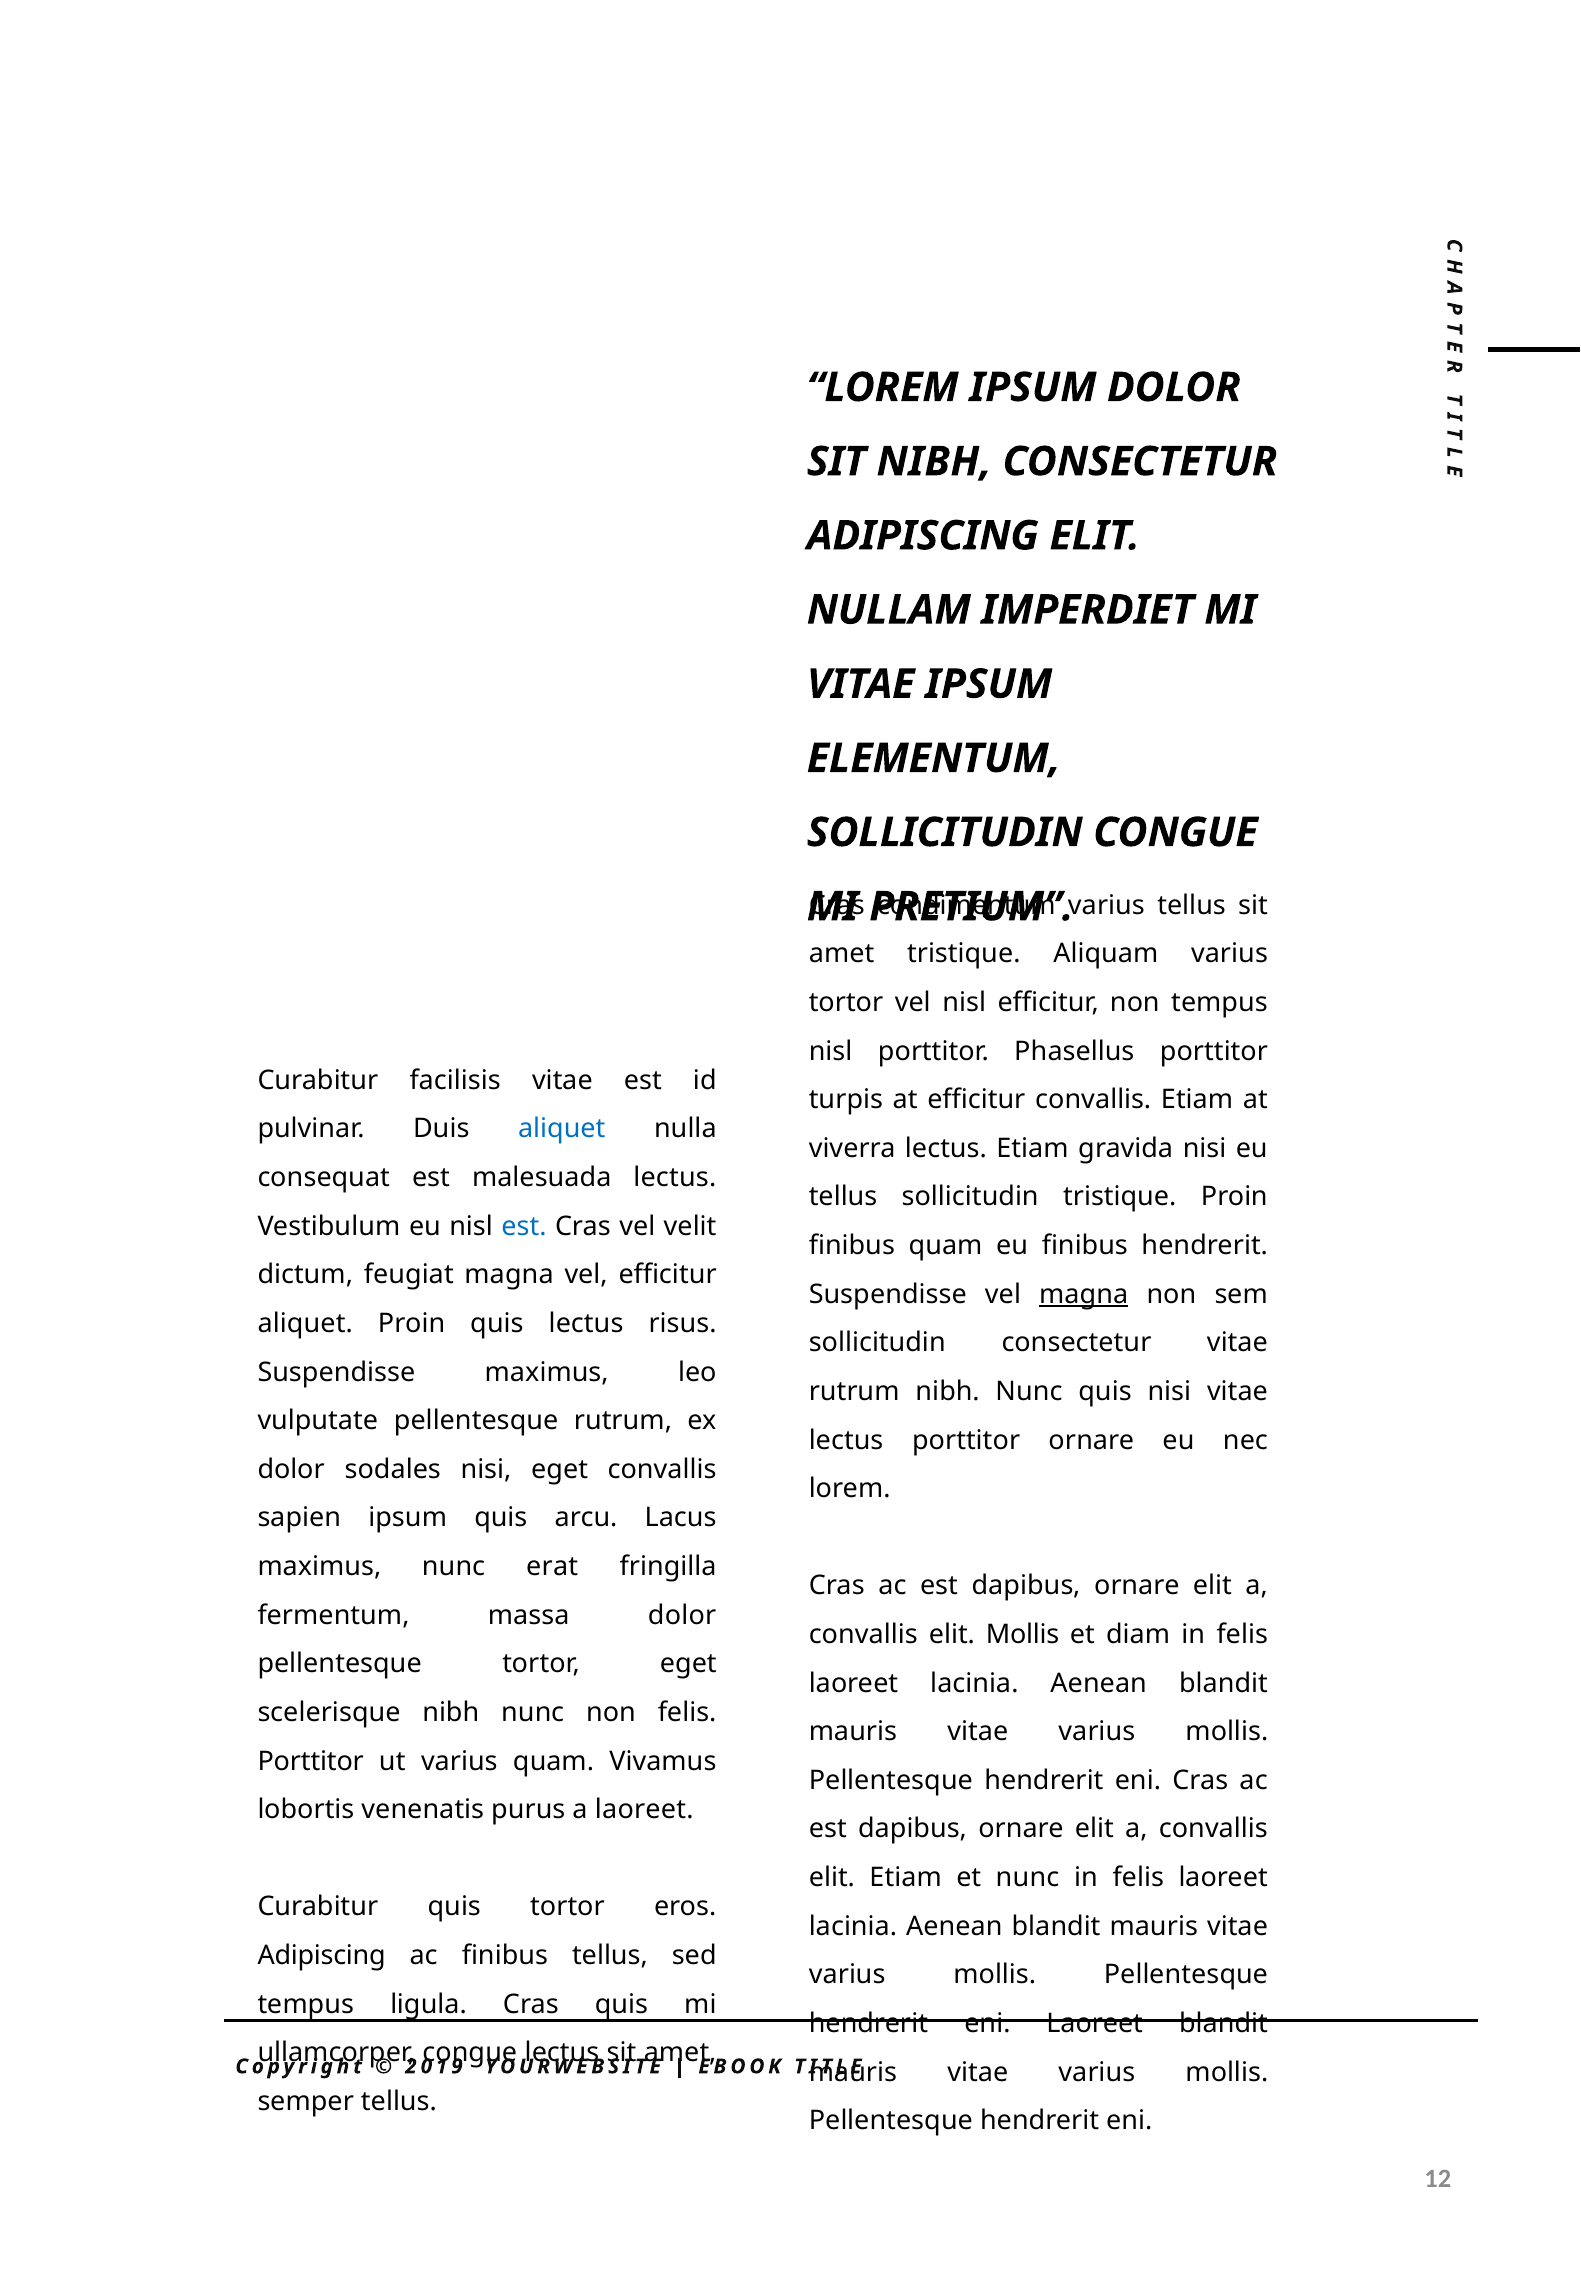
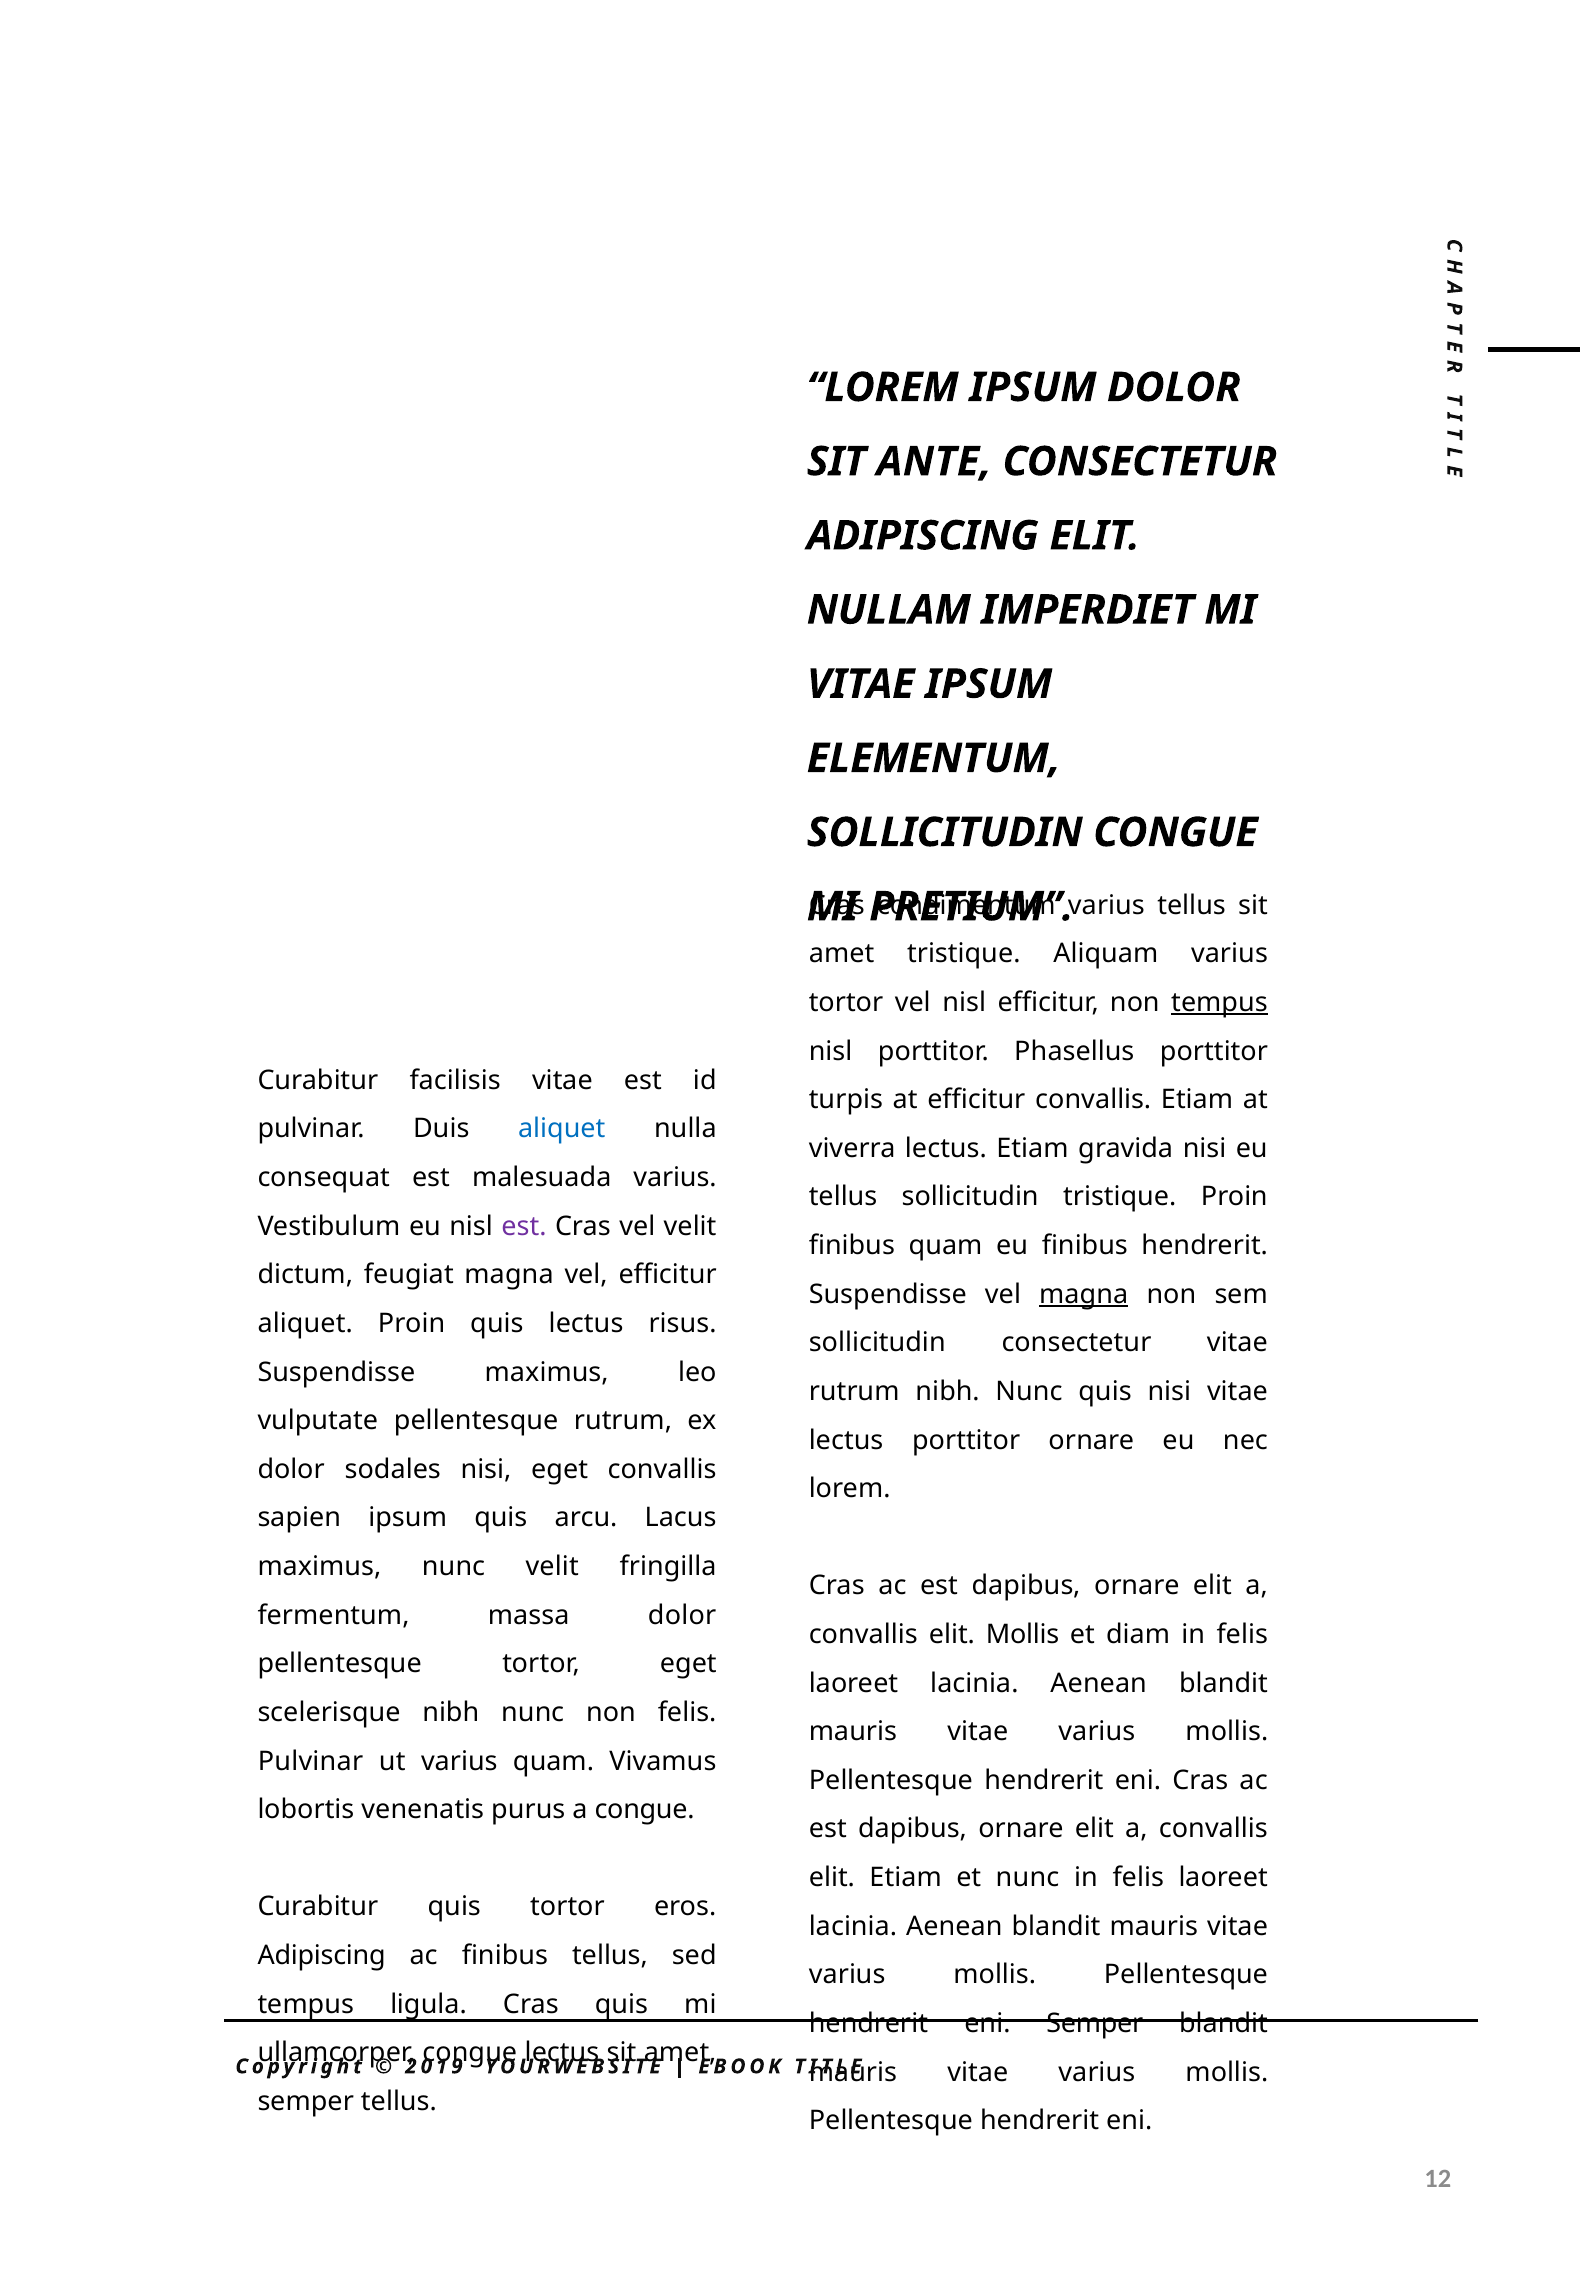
SIT NIBH: NIBH -> ANTE
tempus at (1219, 1003) underline: none -> present
malesuada lectus: lectus -> varius
est at (524, 1227) colour: blue -> purple
nunc erat: erat -> velit
Porttitor at (311, 1762): Porttitor -> Pulvinar
a laoreet: laoreet -> congue
eni Laoreet: Laoreet -> Semper
